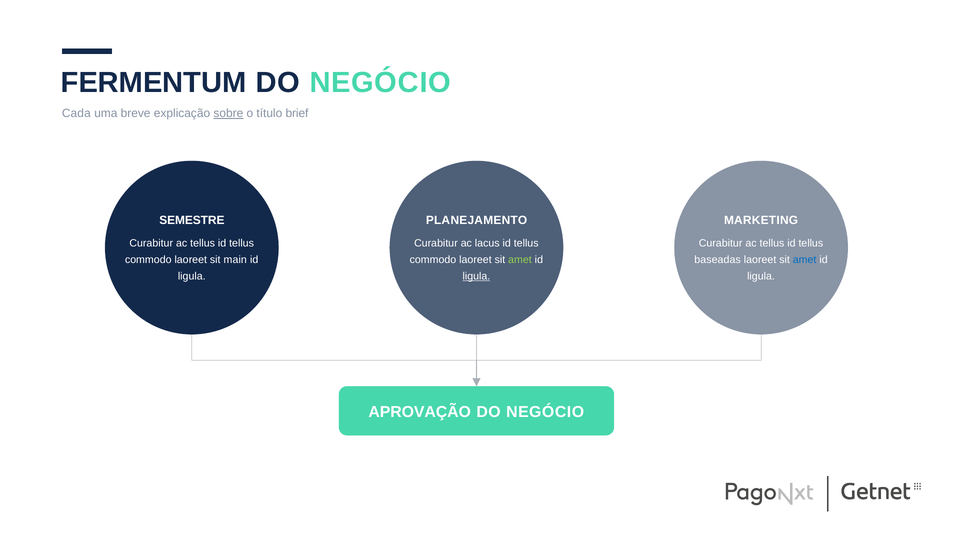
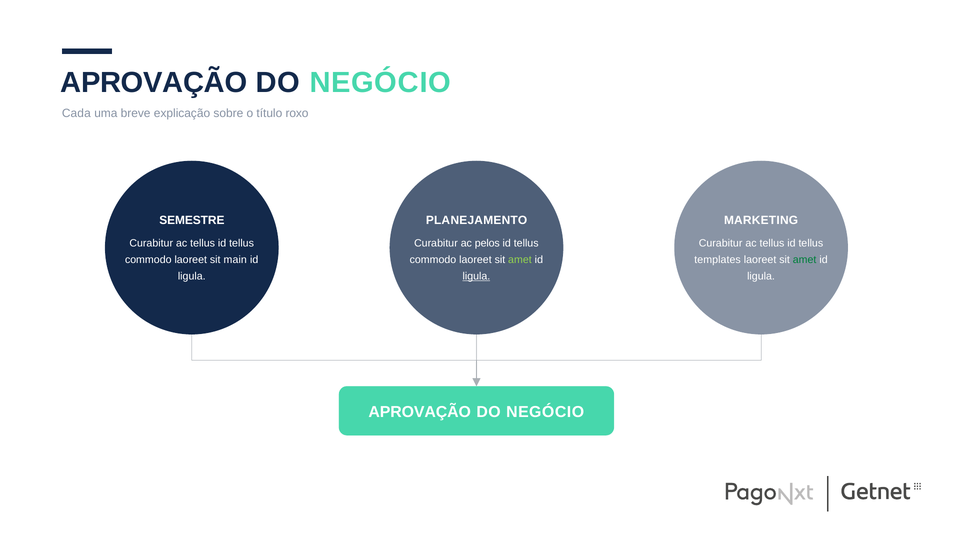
FERMENTUM at (154, 83): FERMENTUM -> APROVAÇÃO
sobre underline: present -> none
brief: brief -> roxo
lacus: lacus -> pelos
baseadas: baseadas -> templates
amet at (805, 260) colour: blue -> green
